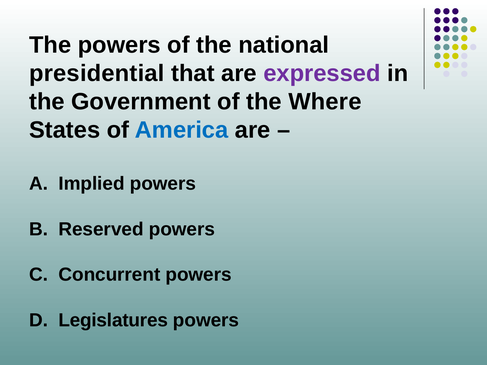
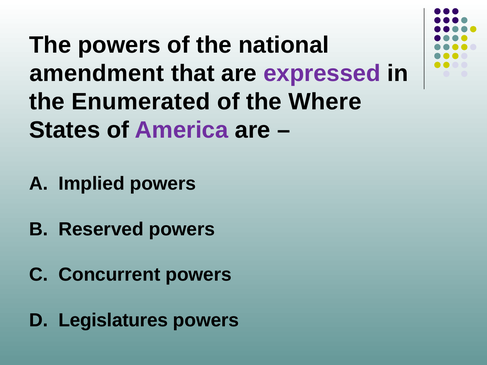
presidential: presidential -> amendment
Government: Government -> Enumerated
America colour: blue -> purple
